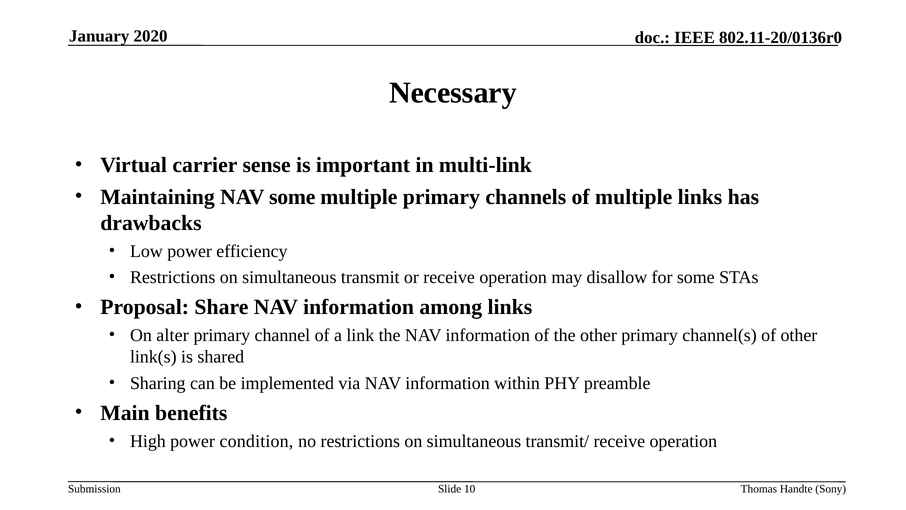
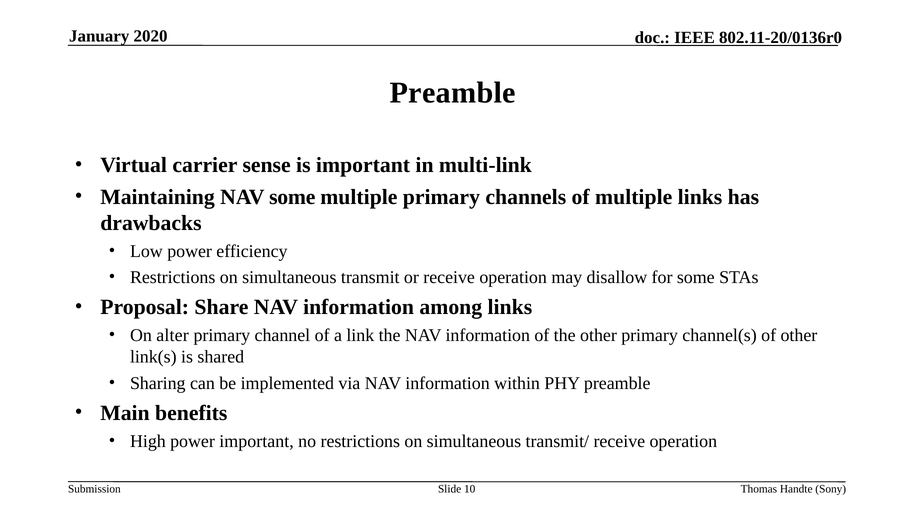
Necessary at (453, 93): Necessary -> Preamble
power condition: condition -> important
